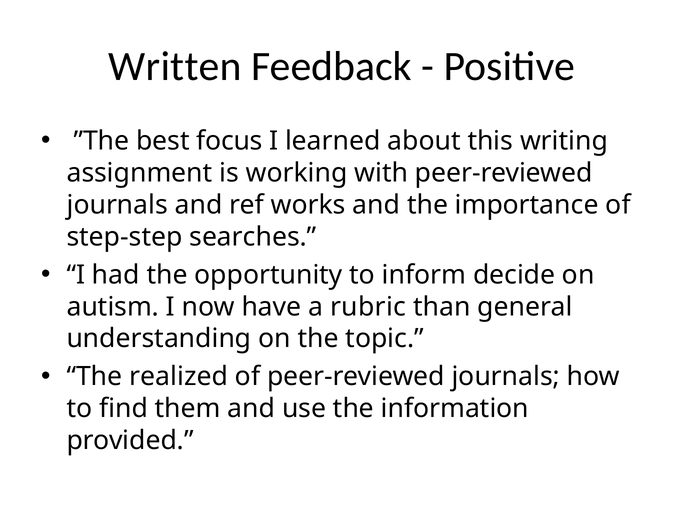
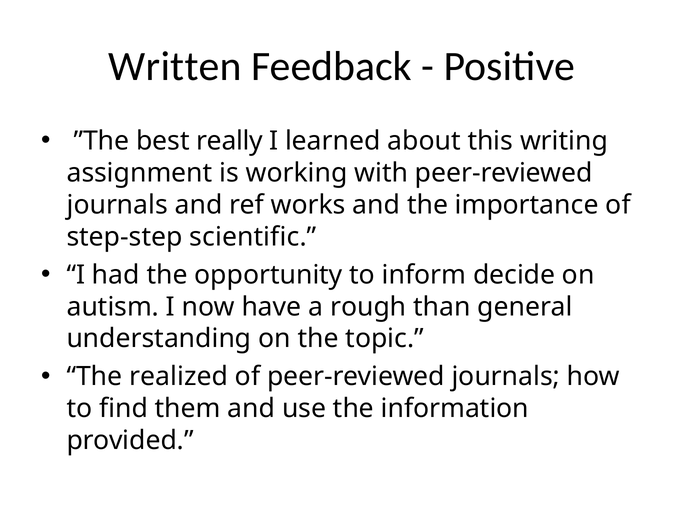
focus: focus -> really
searches: searches -> scientific
rubric: rubric -> rough
